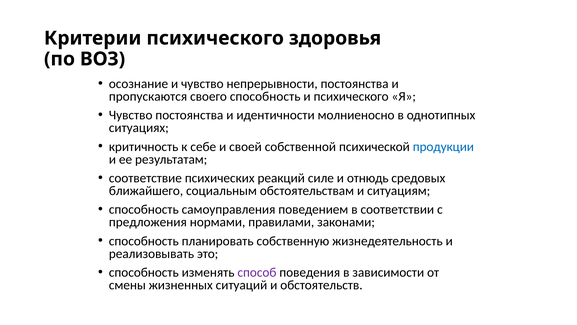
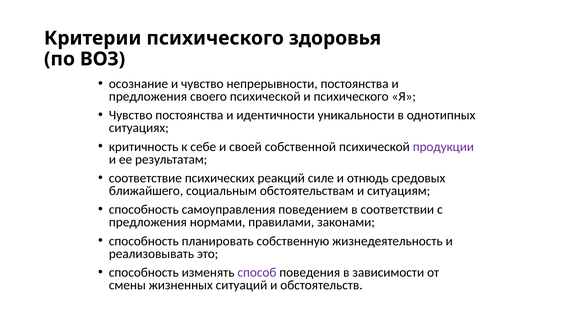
пропускаются at (148, 96): пропускаются -> предложения
своего способность: способность -> психической
молниеносно: молниеносно -> уникальности
продукции colour: blue -> purple
